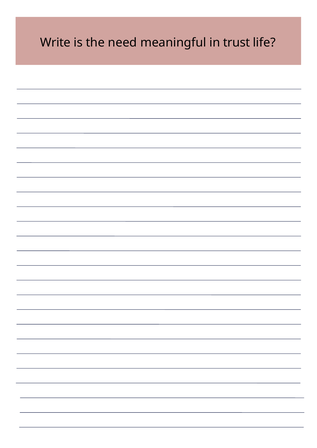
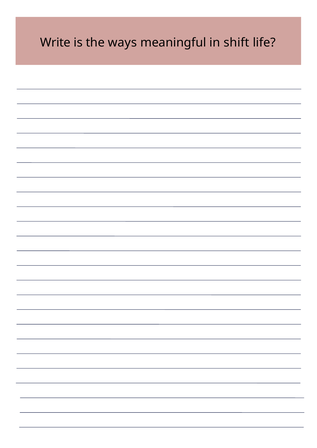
need: need -> ways
trust: trust -> shift
